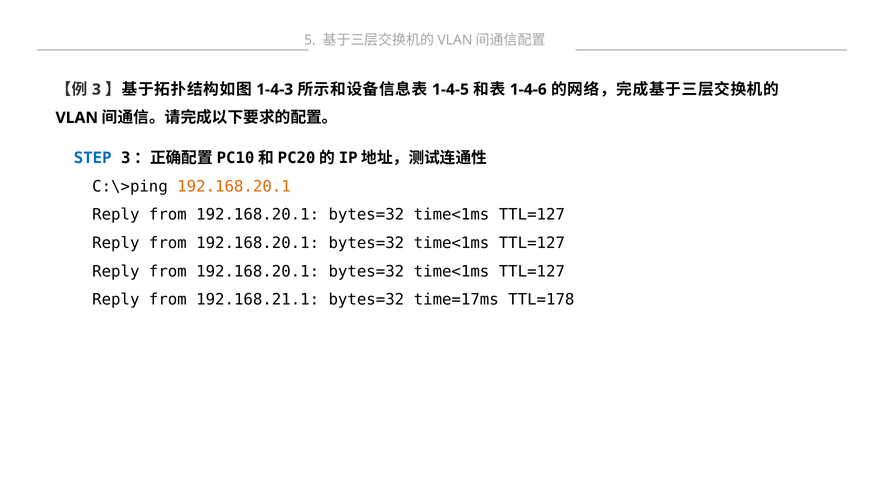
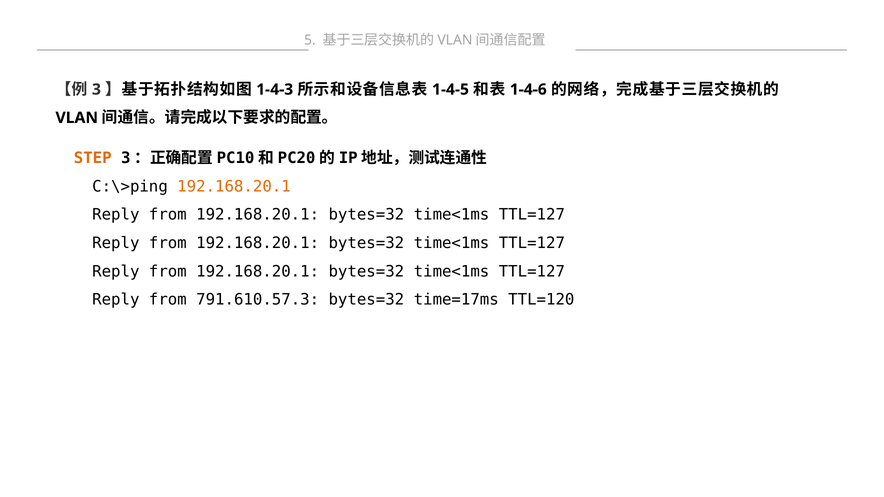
STEP colour: blue -> orange
192.168.21.1: 192.168.21.1 -> 791.610.57.3
TTL=178: TTL=178 -> TTL=120
